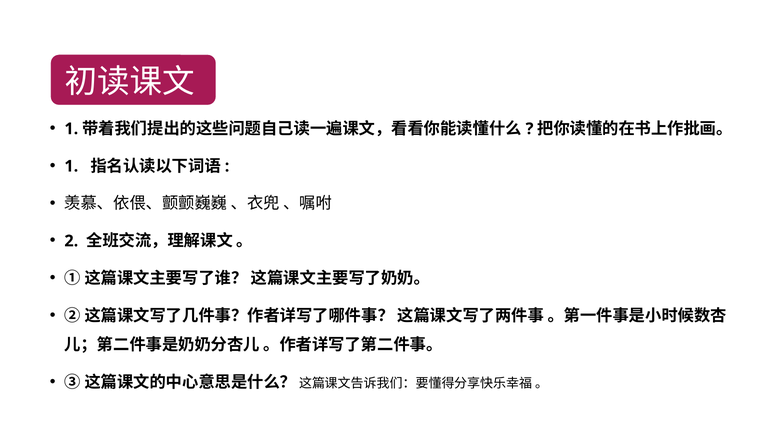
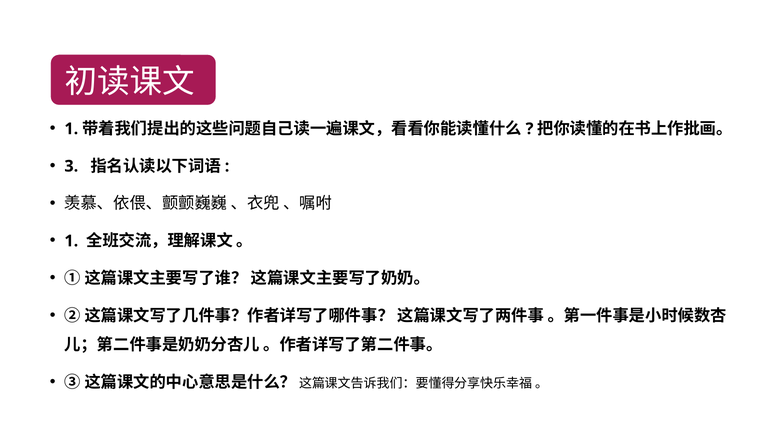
1 at (71, 166): 1 -> 3
2 at (71, 241): 2 -> 1
